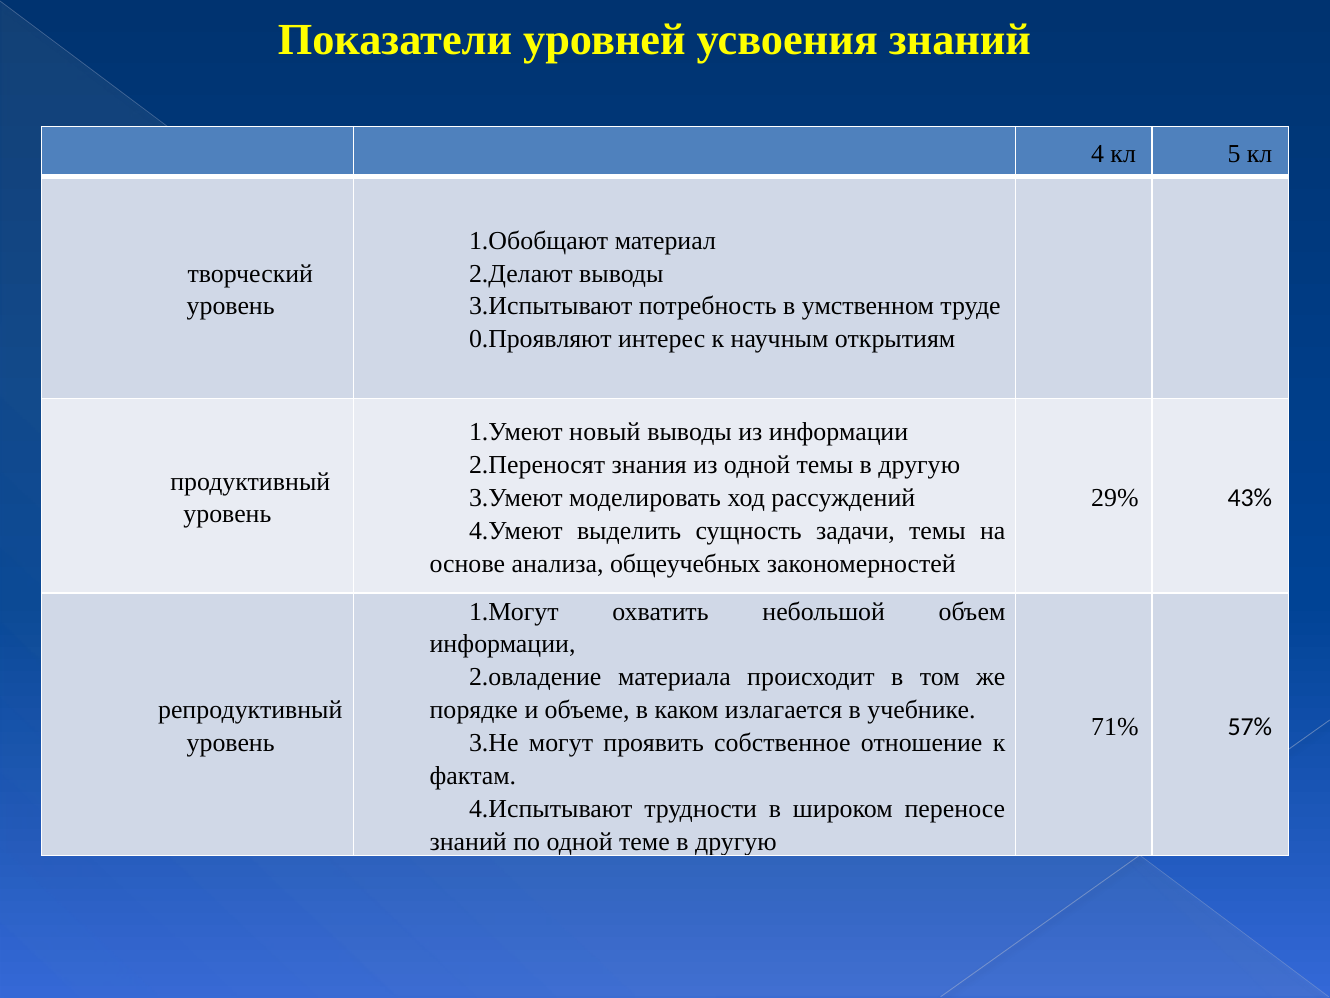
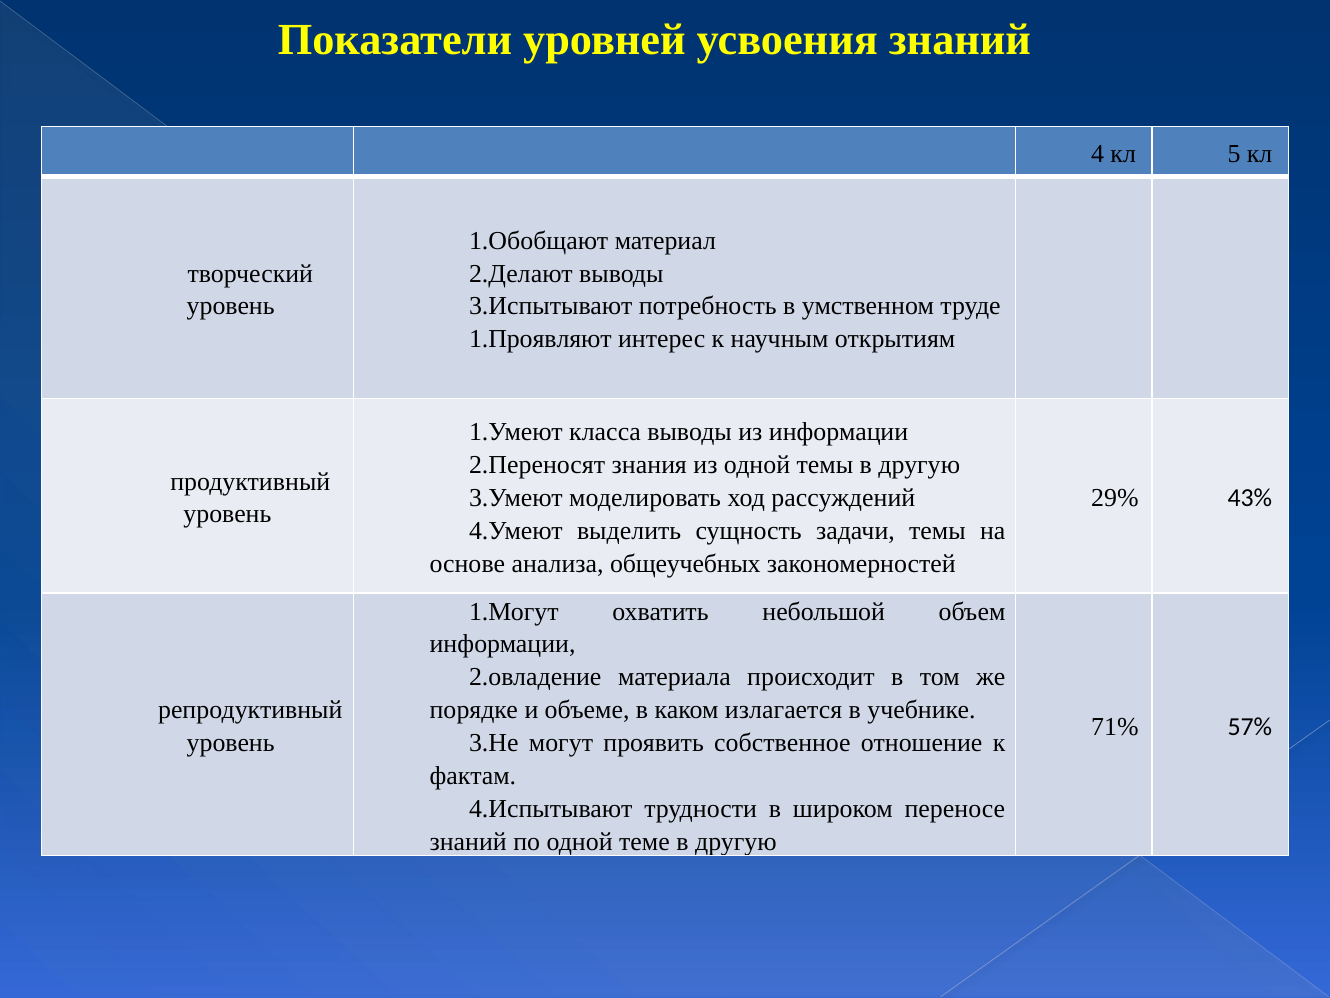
0.Проявляют: 0.Проявляют -> 1.Проявляют
новый: новый -> класса
